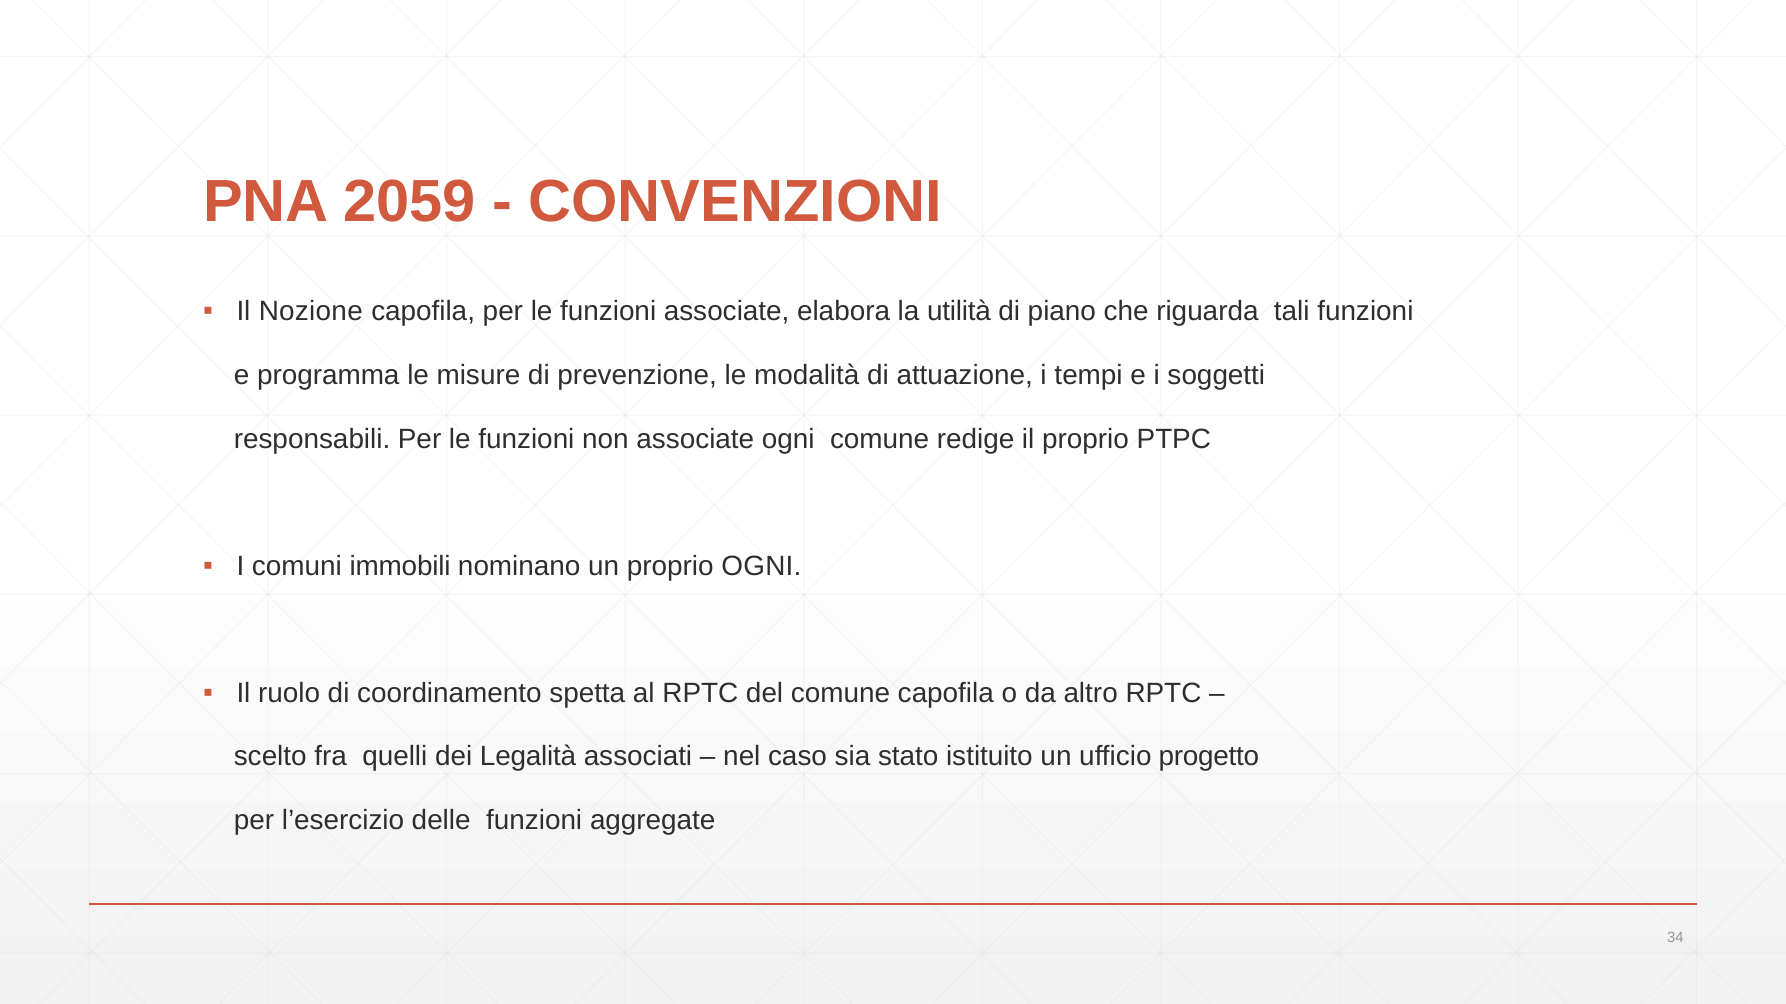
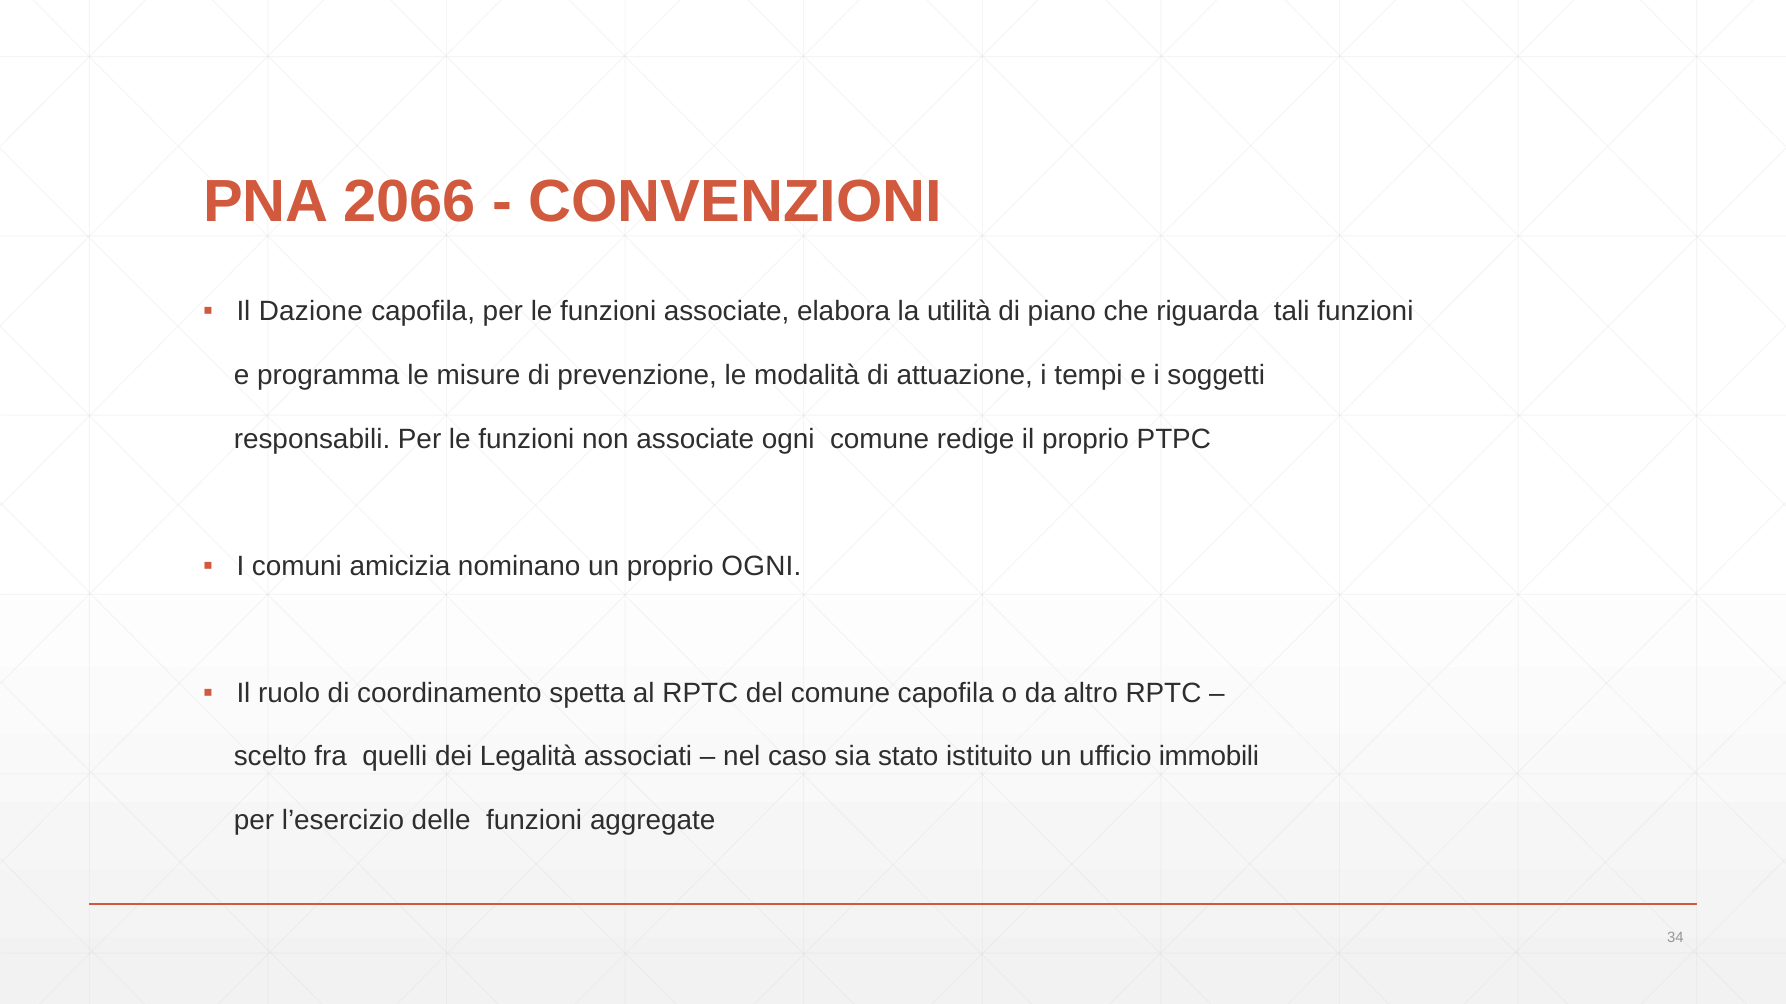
2059: 2059 -> 2066
Nozione: Nozione -> Dazione
immobili: immobili -> amicizia
progetto: progetto -> immobili
